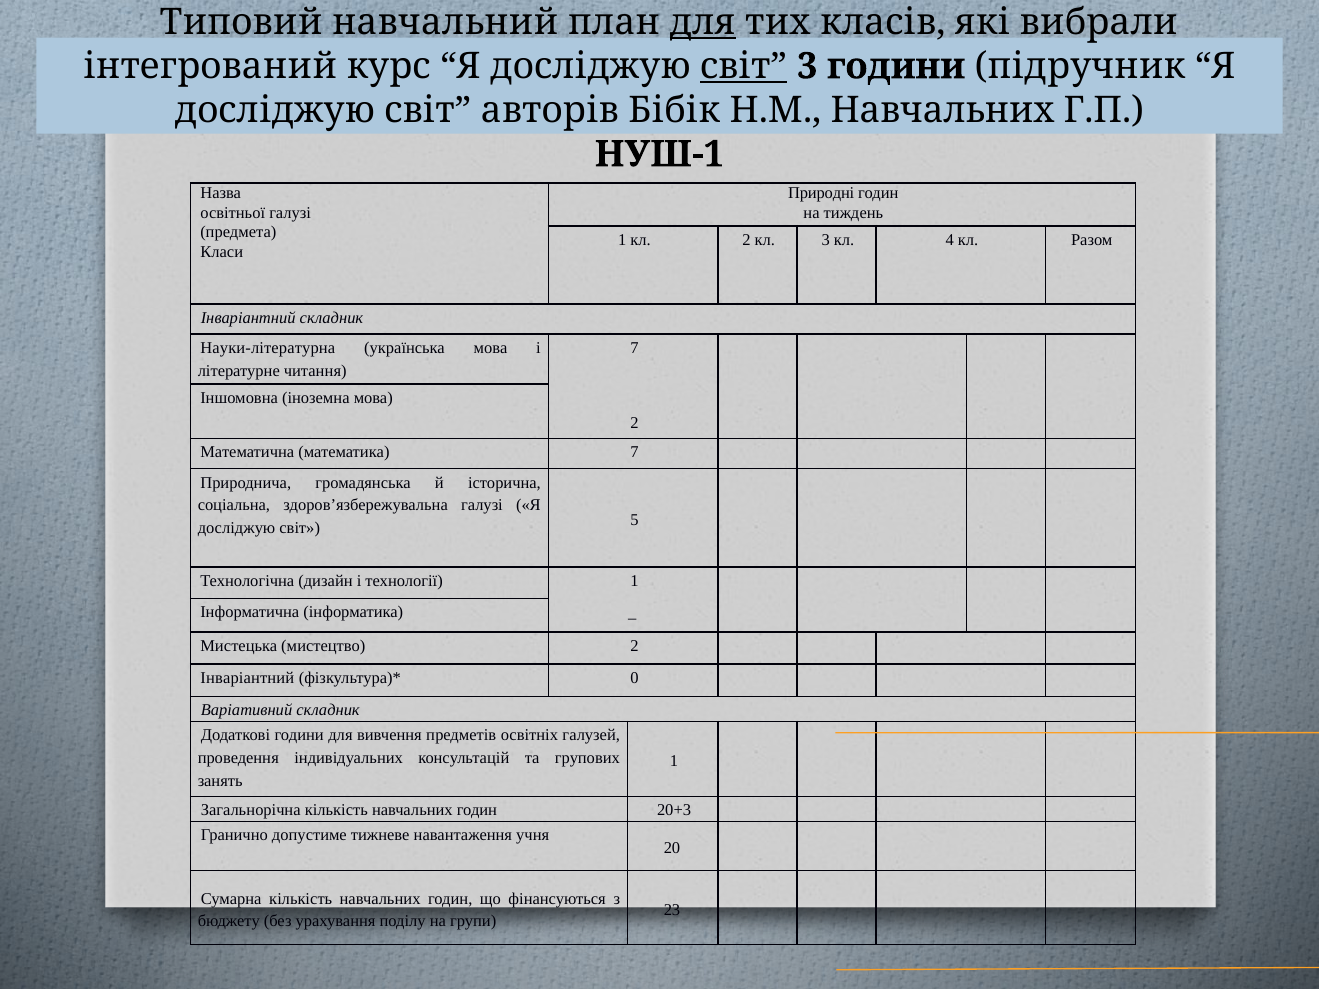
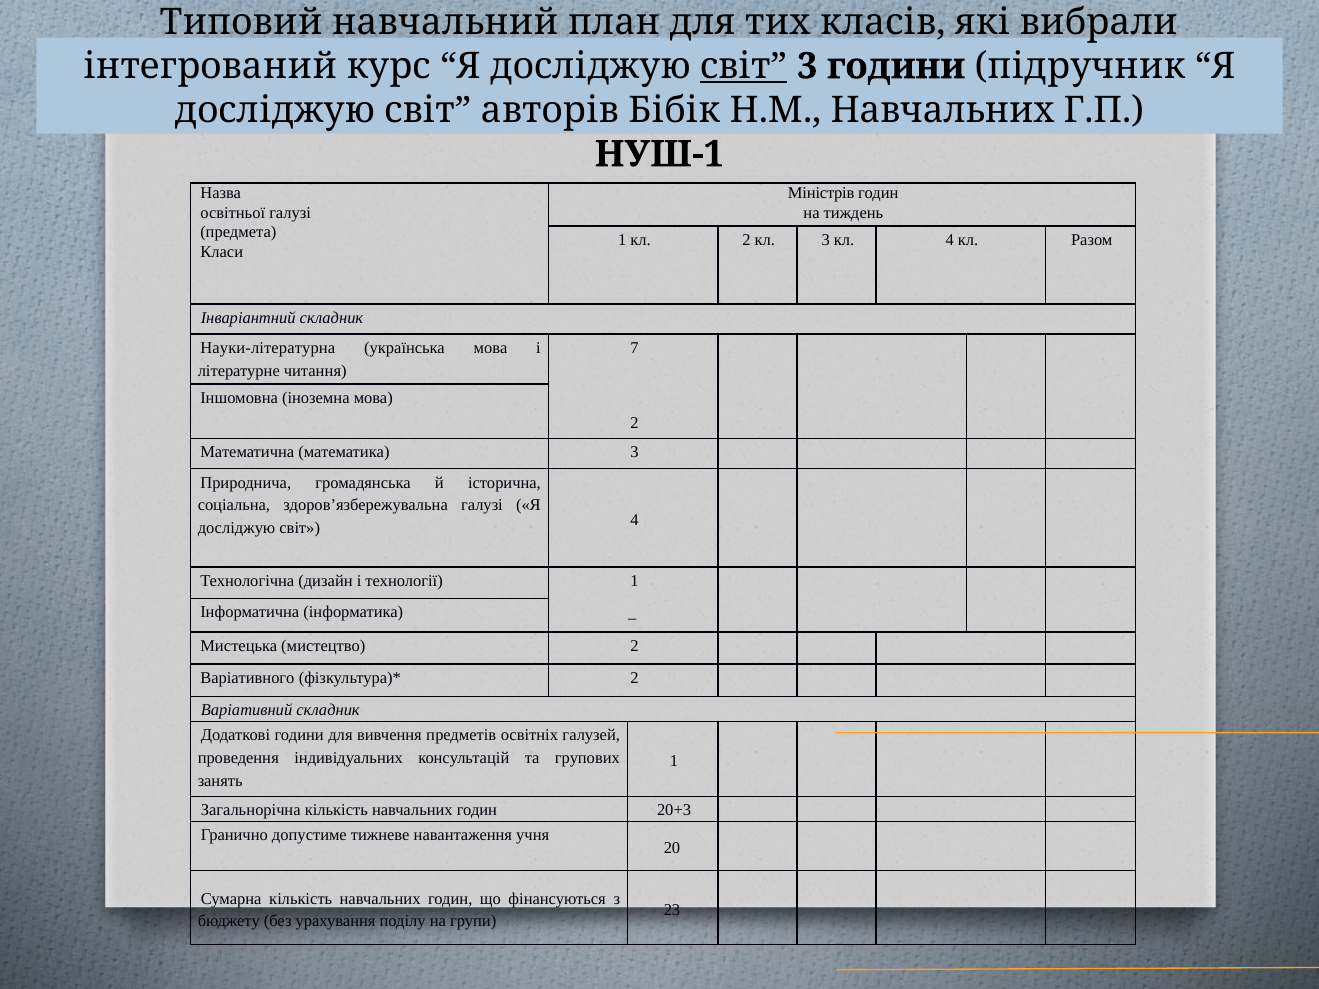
для at (703, 22) underline: present -> none
Природні: Природні -> Міністрів
математика 7: 7 -> 3
світ 5: 5 -> 4
Інваріантний at (247, 678): Інваріантний -> Варіативного
0 at (634, 678): 0 -> 2
